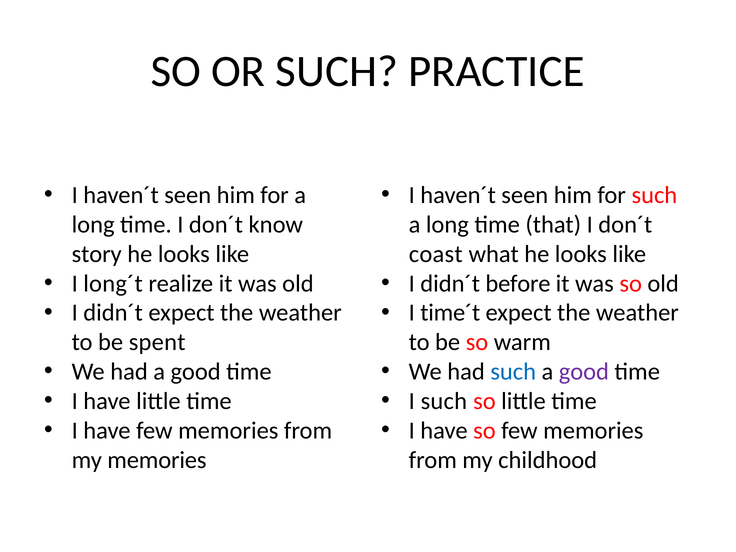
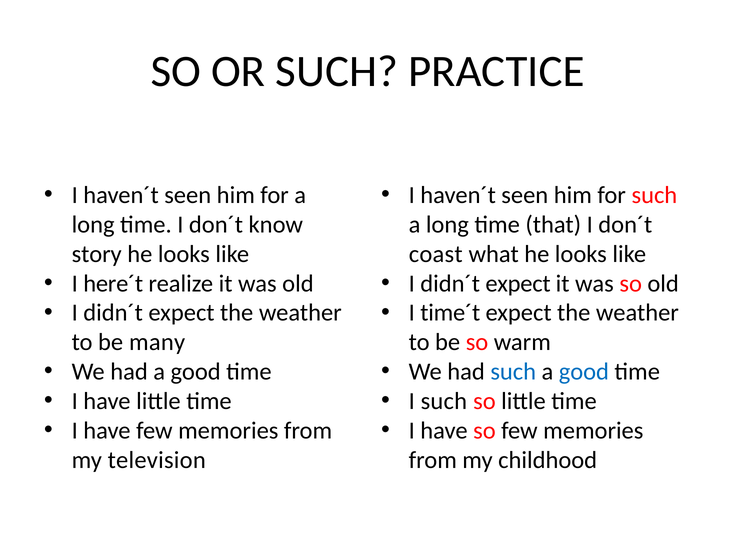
long´t: long´t -> here´t
before at (518, 283): before -> expect
spent: spent -> many
good at (584, 372) colour: purple -> blue
my memories: memories -> television
